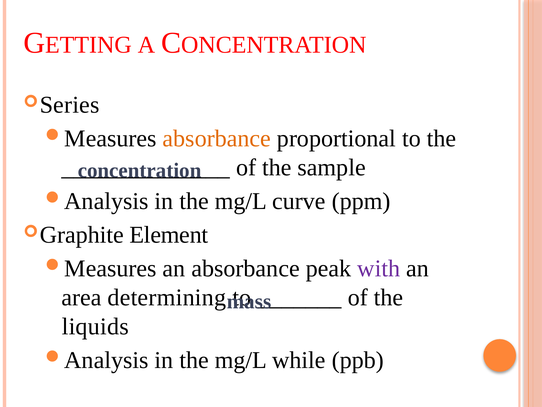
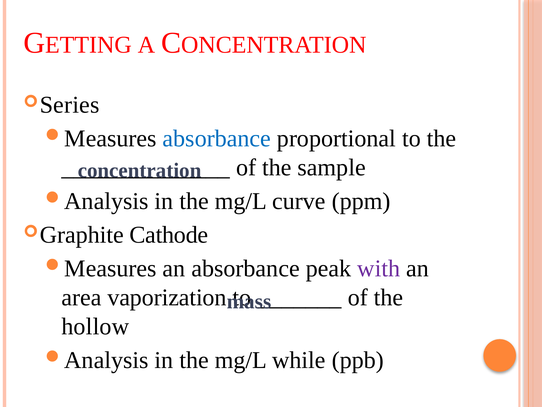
absorbance at (217, 138) colour: orange -> blue
Element: Element -> Cathode
determining: determining -> vaporization
liquids: liquids -> hollow
